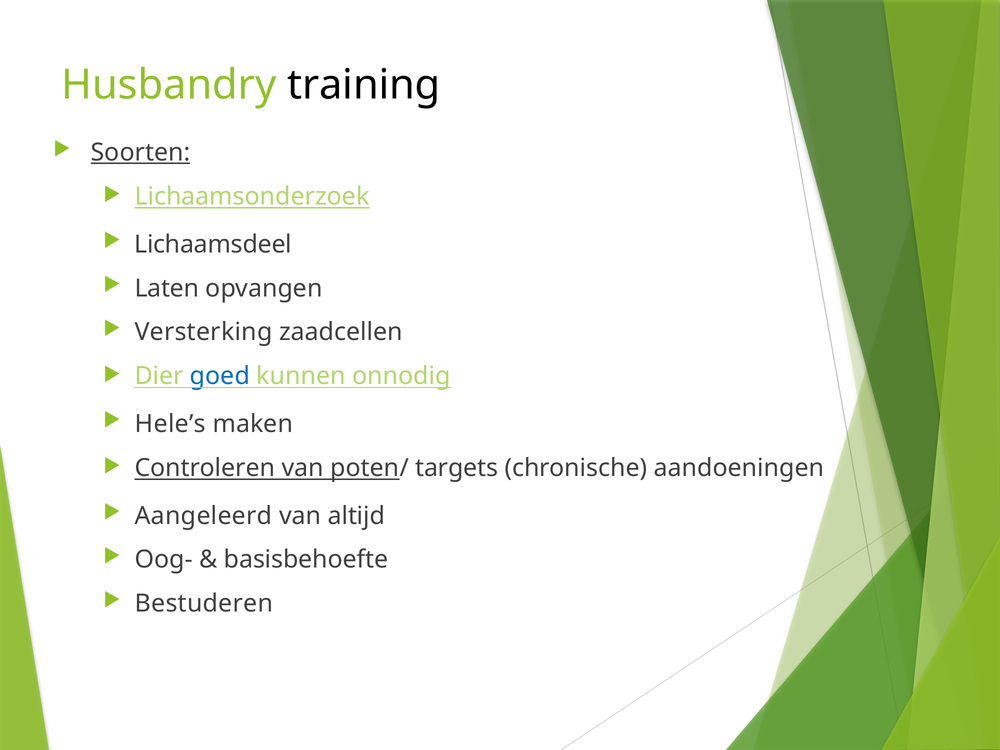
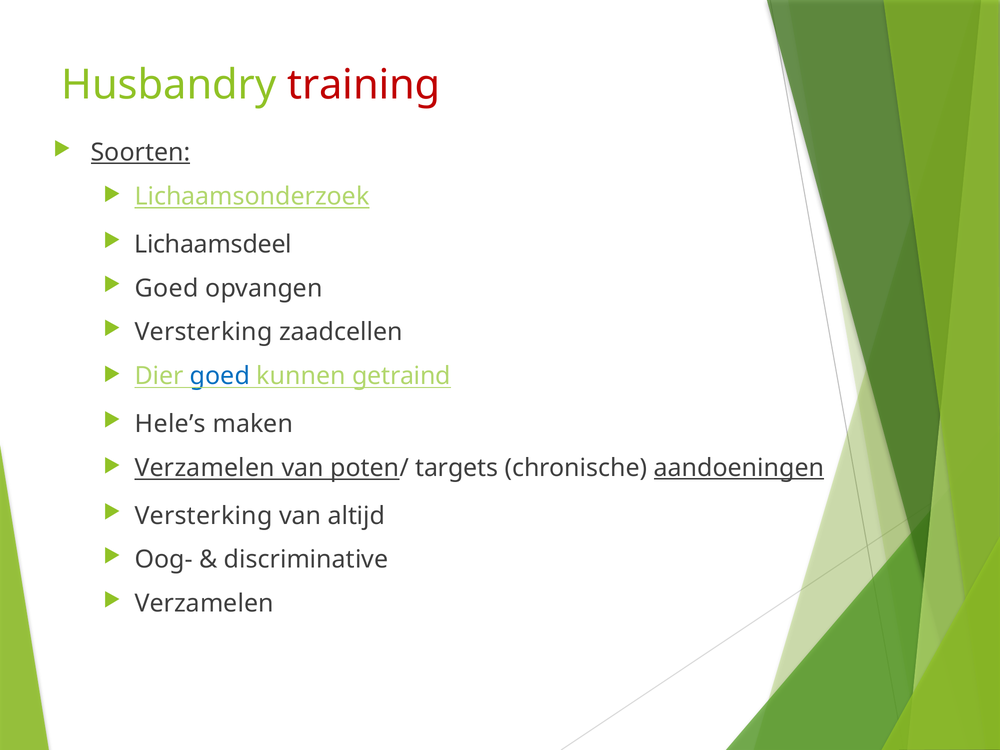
training colour: black -> red
Laten at (167, 288): Laten -> Goed
onnodig: onnodig -> getraind
Controleren at (205, 468): Controleren -> Verzamelen
aandoeningen underline: none -> present
Aangeleerd at (203, 516): Aangeleerd -> Versterking
basisbehoefte: basisbehoefte -> discriminative
Bestuderen at (204, 604): Bestuderen -> Verzamelen
